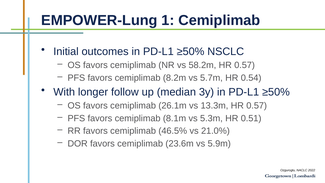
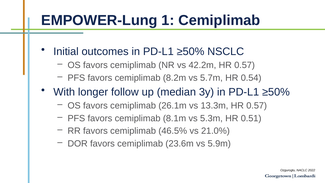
58.2m: 58.2m -> 42.2m
